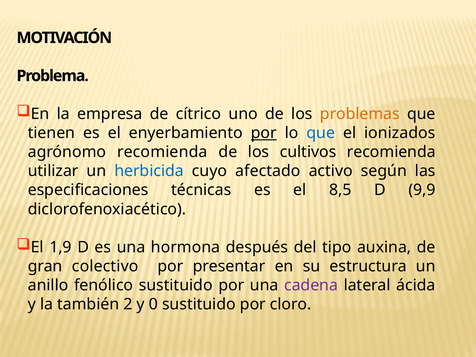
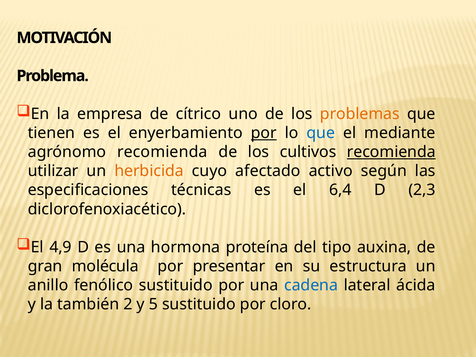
ionizados: ionizados -> mediante
recomienda at (391, 152) underline: none -> present
herbicida colour: blue -> orange
8,5: 8,5 -> 6,4
9,9: 9,9 -> 2,3
1,9: 1,9 -> 4,9
después: después -> proteína
colectivo: colectivo -> molécula
cadena colour: purple -> blue
0: 0 -> 5
